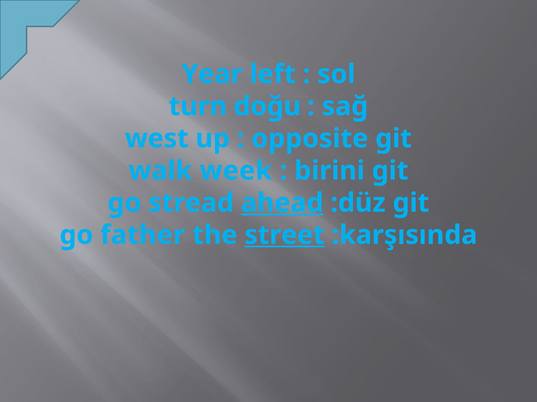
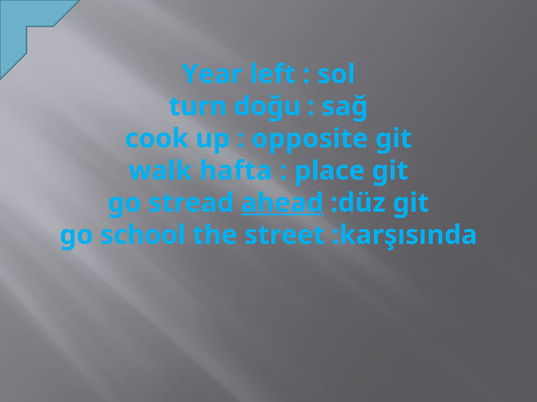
west: west -> cook
week: week -> hafta
birini: birini -> place
father: father -> school
street underline: present -> none
